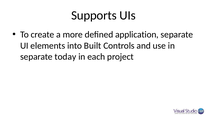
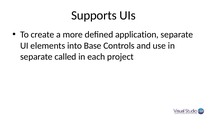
Built: Built -> Base
today: today -> called
